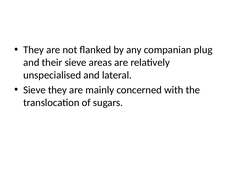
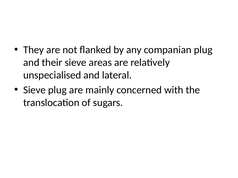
Sieve they: they -> plug
